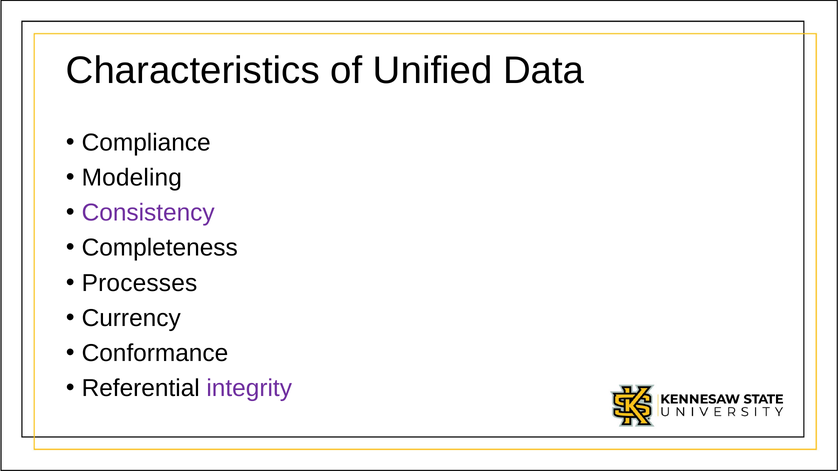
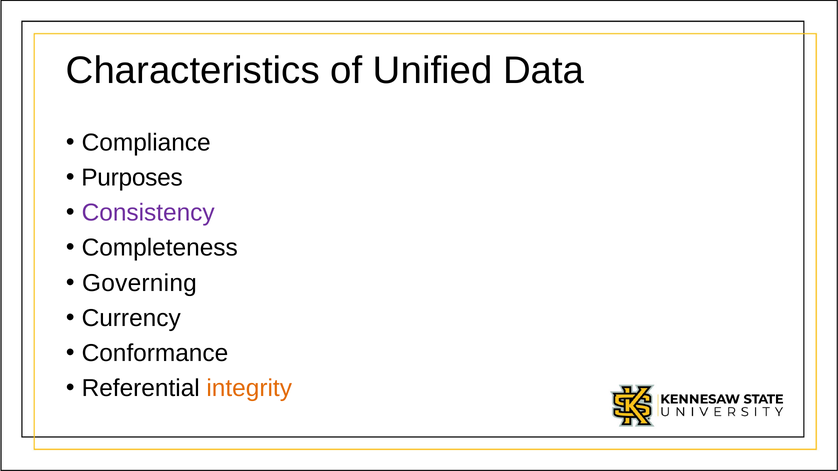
Modeling: Modeling -> Purposes
Processes: Processes -> Governing
integrity colour: purple -> orange
